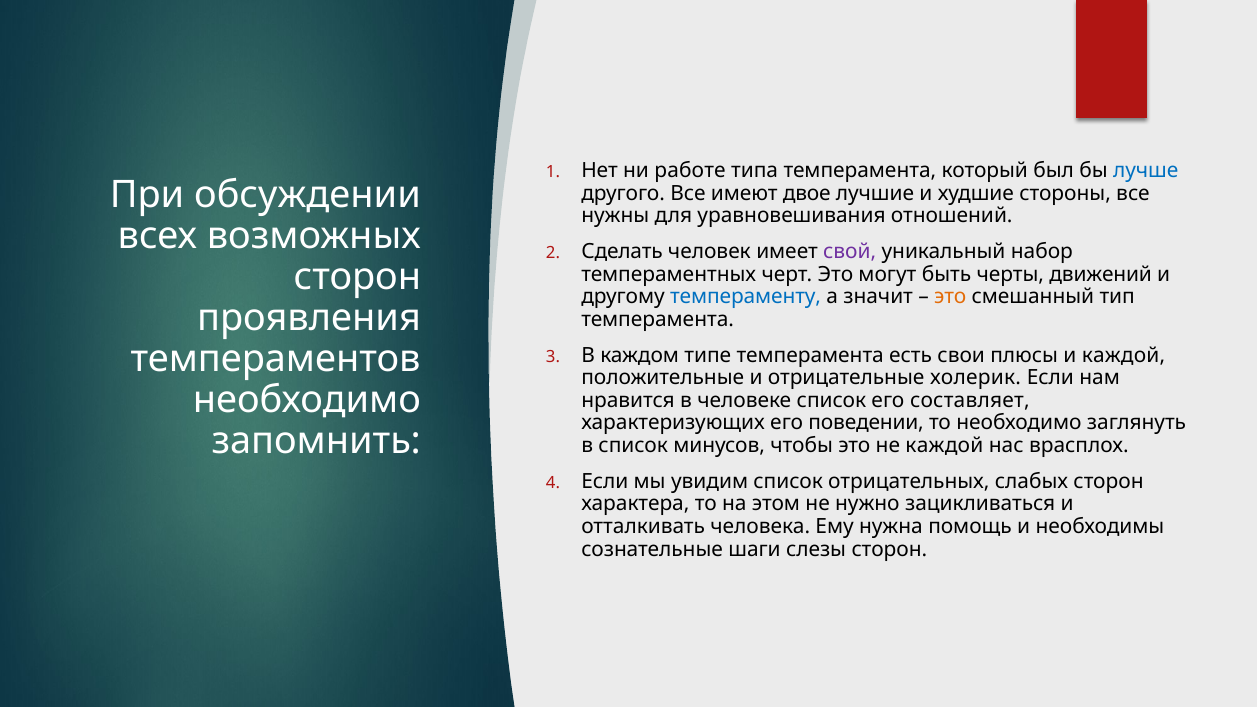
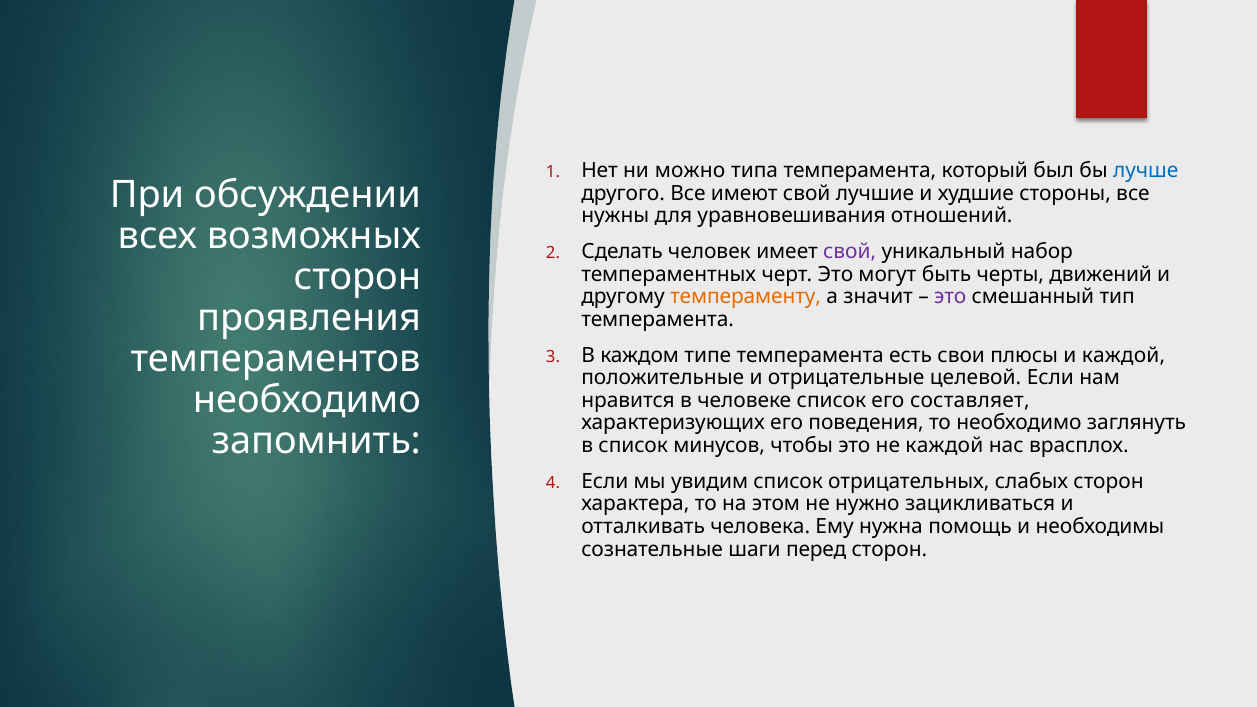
работе: работе -> можно
имеют двое: двое -> свой
темпераменту colour: blue -> orange
это at (950, 297) colour: orange -> purple
холерик: холерик -> целевой
поведении: поведении -> поведения
слезы: слезы -> перед
